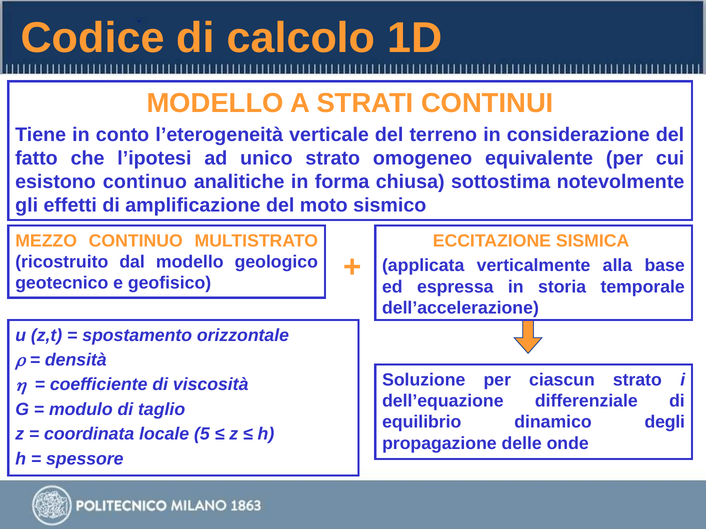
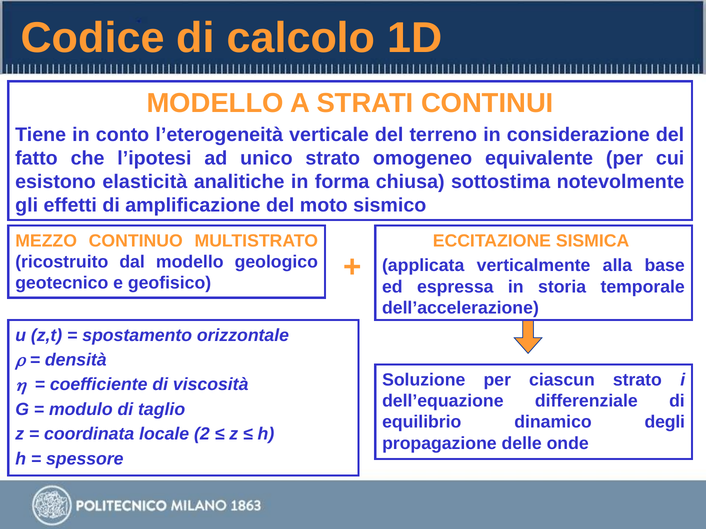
esistono continuo: continuo -> elasticità
5: 5 -> 2
